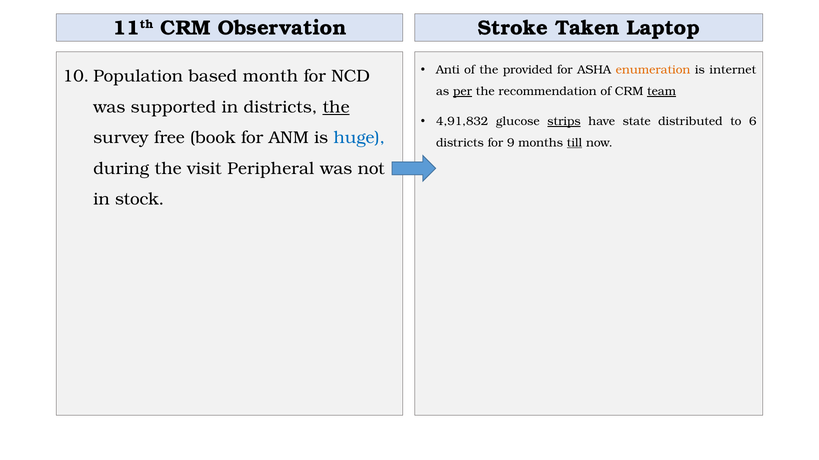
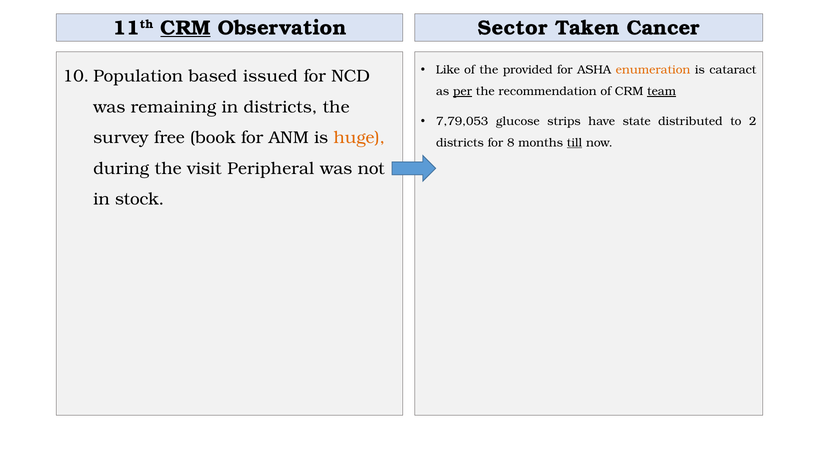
CRM at (186, 28) underline: none -> present
Stroke: Stroke -> Sector
Laptop: Laptop -> Cancer
Anti: Anti -> Like
internet: internet -> cataract
month: month -> issued
supported: supported -> remaining
the at (336, 107) underline: present -> none
4,91,832: 4,91,832 -> 7,79,053
strips underline: present -> none
6: 6 -> 2
huge colour: blue -> orange
9: 9 -> 8
